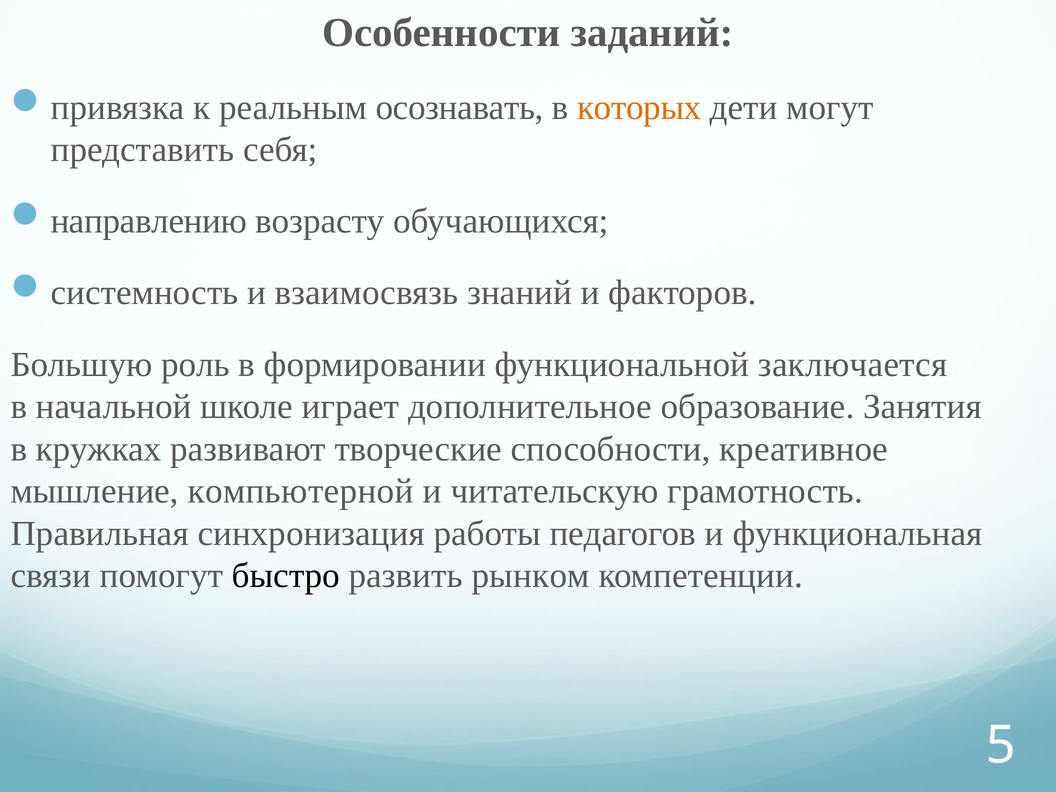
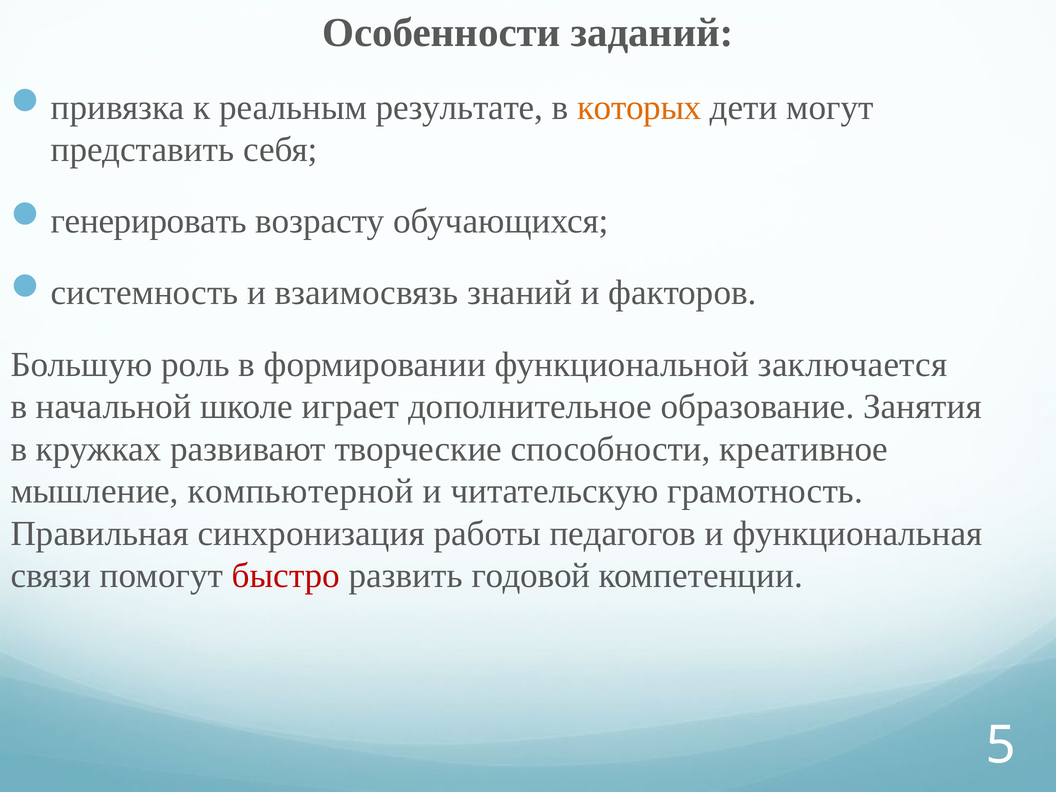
осознавать: осознавать -> результате
направлению: направлению -> генерировать
быстро colour: black -> red
рынком: рынком -> годовой
